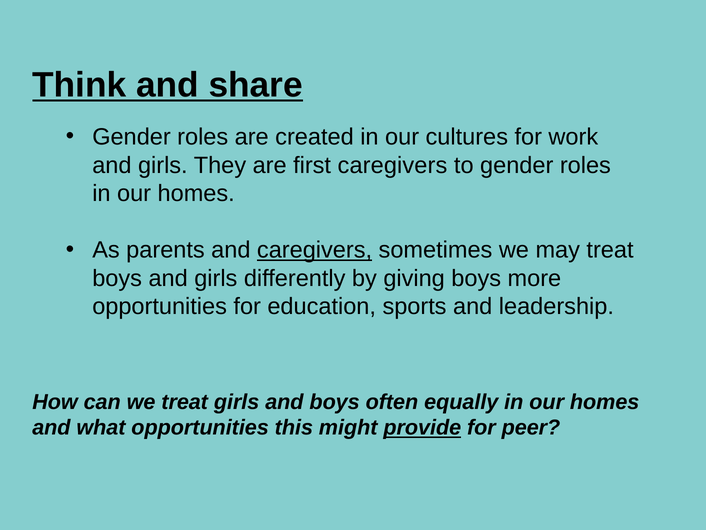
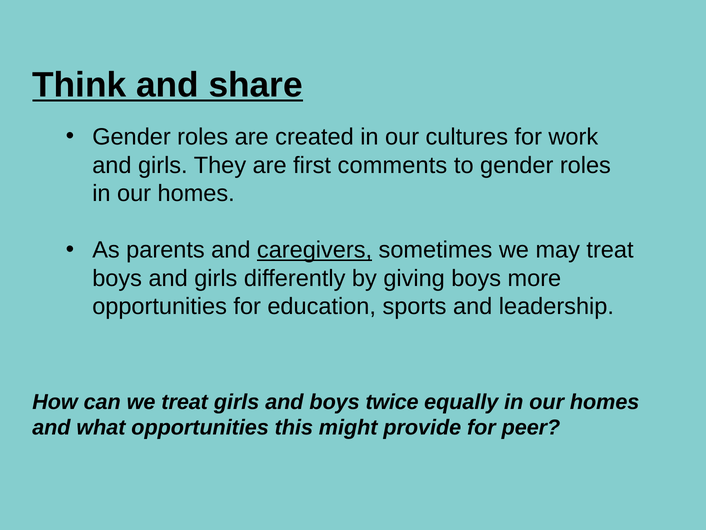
first caregivers: caregivers -> comments
often: often -> twice
provide underline: present -> none
